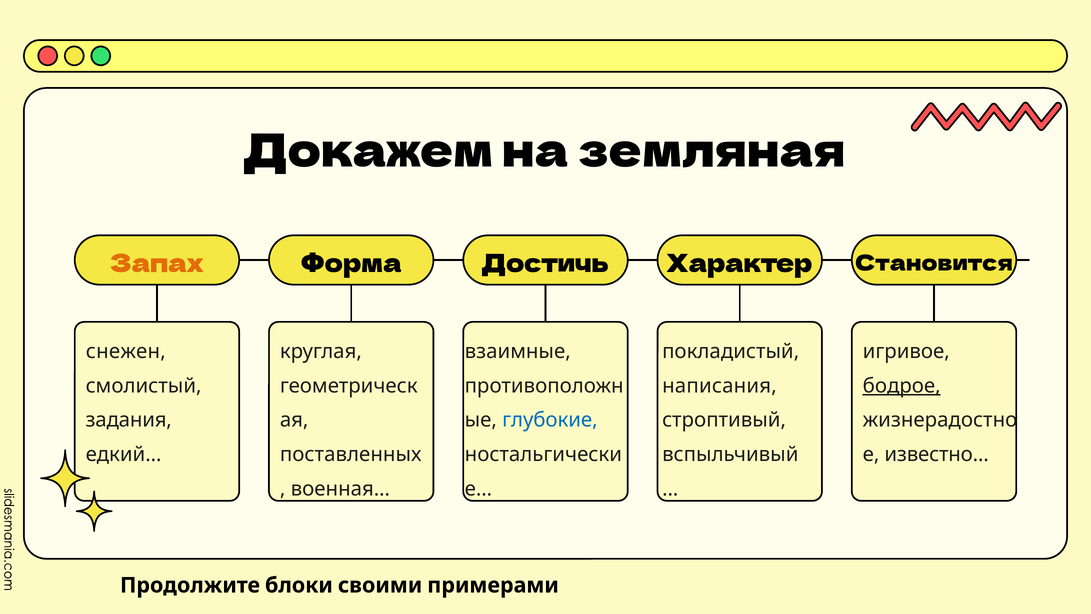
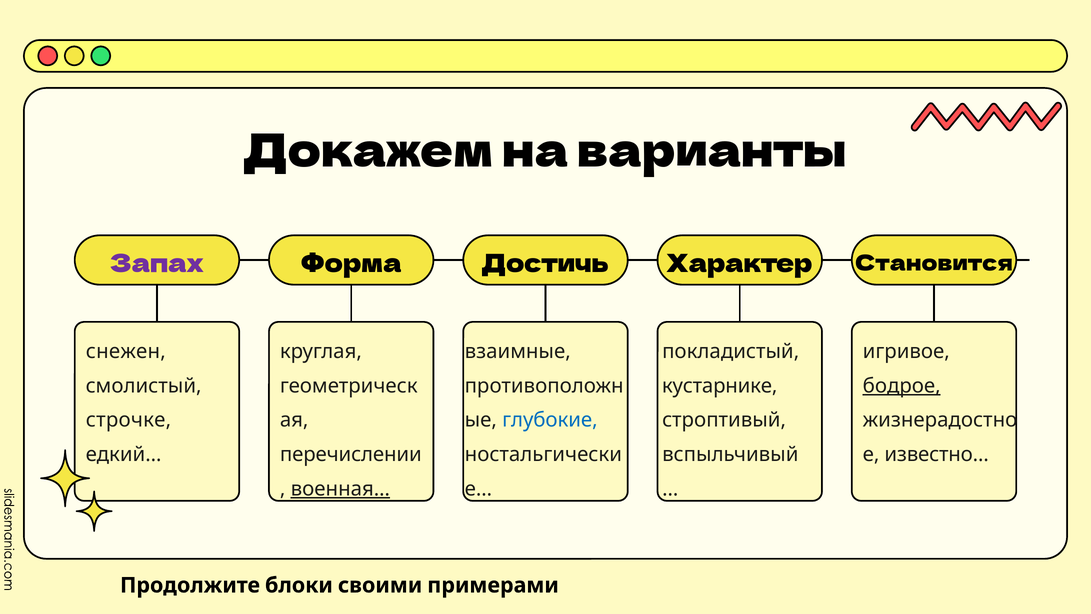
земляная: земляная -> варианты
Запах colour: orange -> purple
написания: написания -> кустарнике
задания: задания -> строчке
поставленных: поставленных -> перечислении
военная… underline: none -> present
